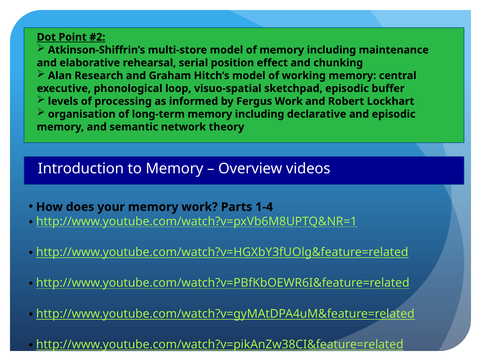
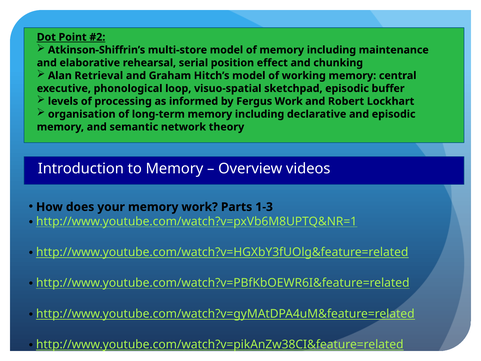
Research: Research -> Retrieval
1-4: 1-4 -> 1-3
